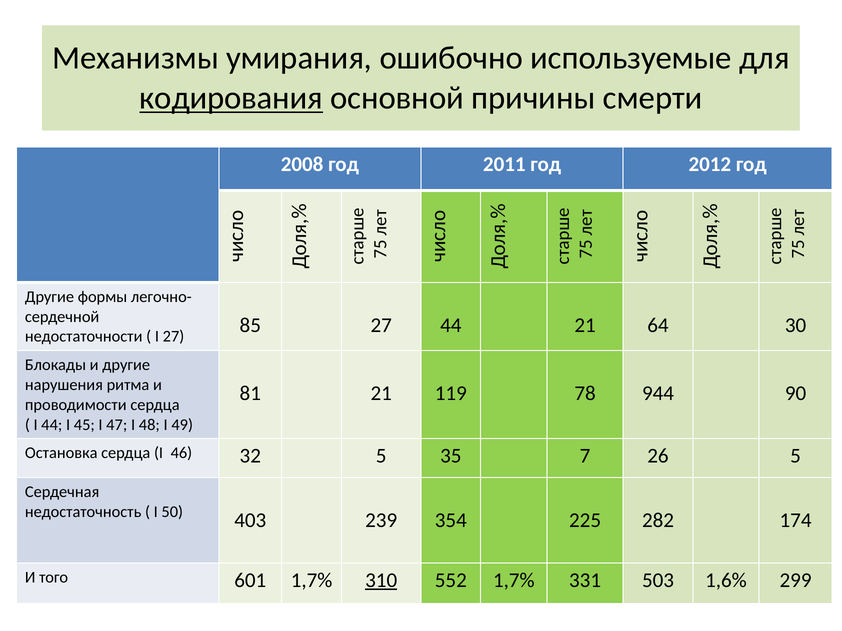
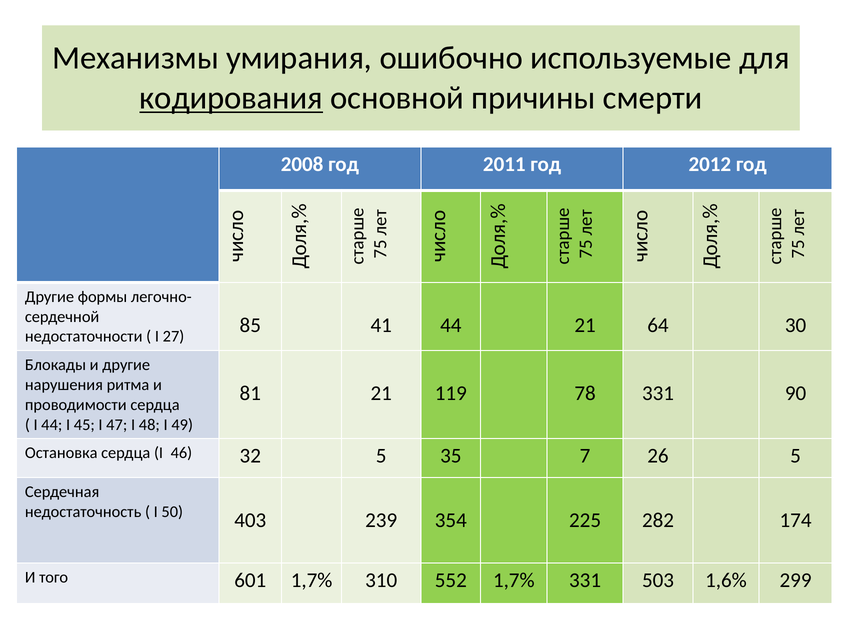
85 27: 27 -> 41
78 944: 944 -> 331
310 underline: present -> none
